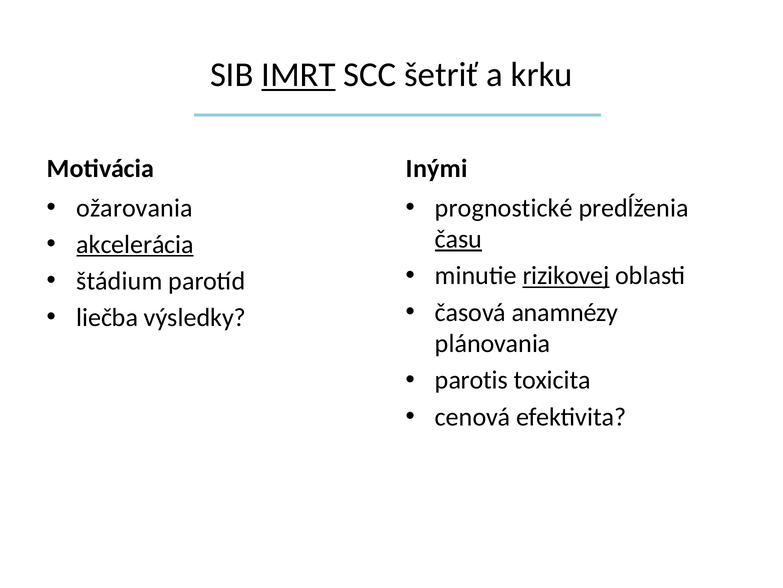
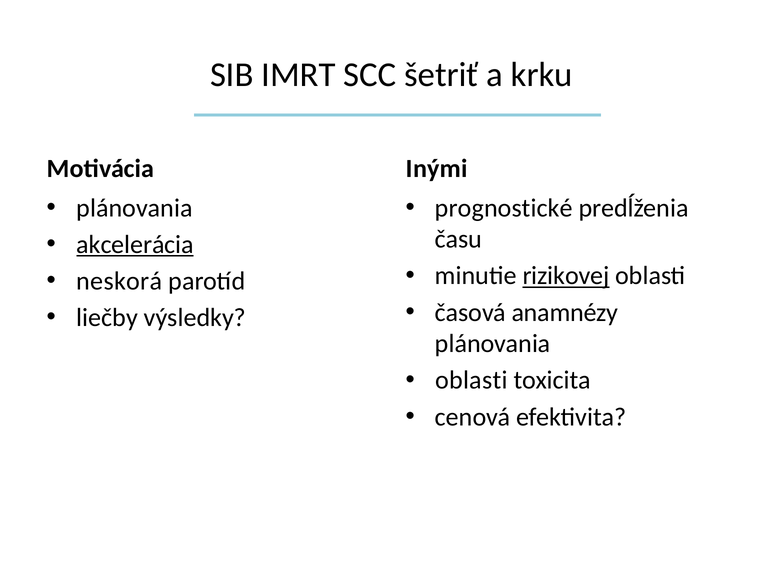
IMRT underline: present -> none
ožarovania at (134, 208): ožarovania -> plánovania
času underline: present -> none
štádium: štádium -> neskorá
liečba: liečba -> liečby
parotis at (471, 380): parotis -> oblasti
